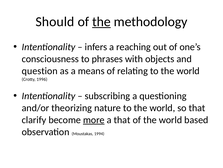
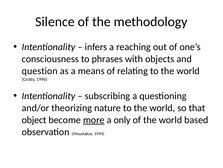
Should: Should -> Silence
the at (101, 22) underline: present -> none
clarify: clarify -> object
a that: that -> only
